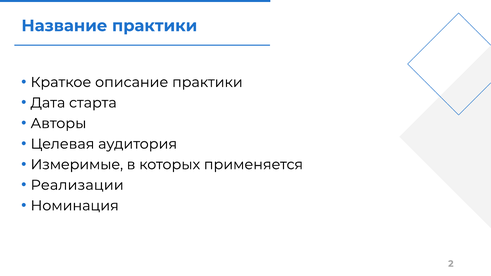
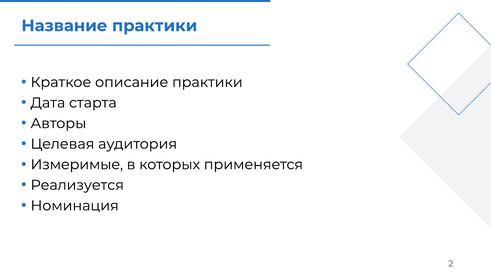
Реализации: Реализации -> Реализуется
